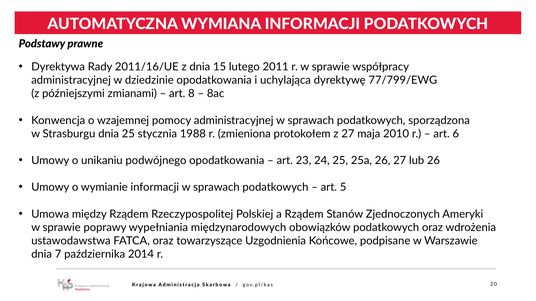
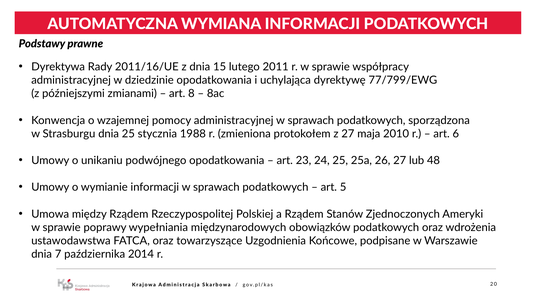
lub 26: 26 -> 48
